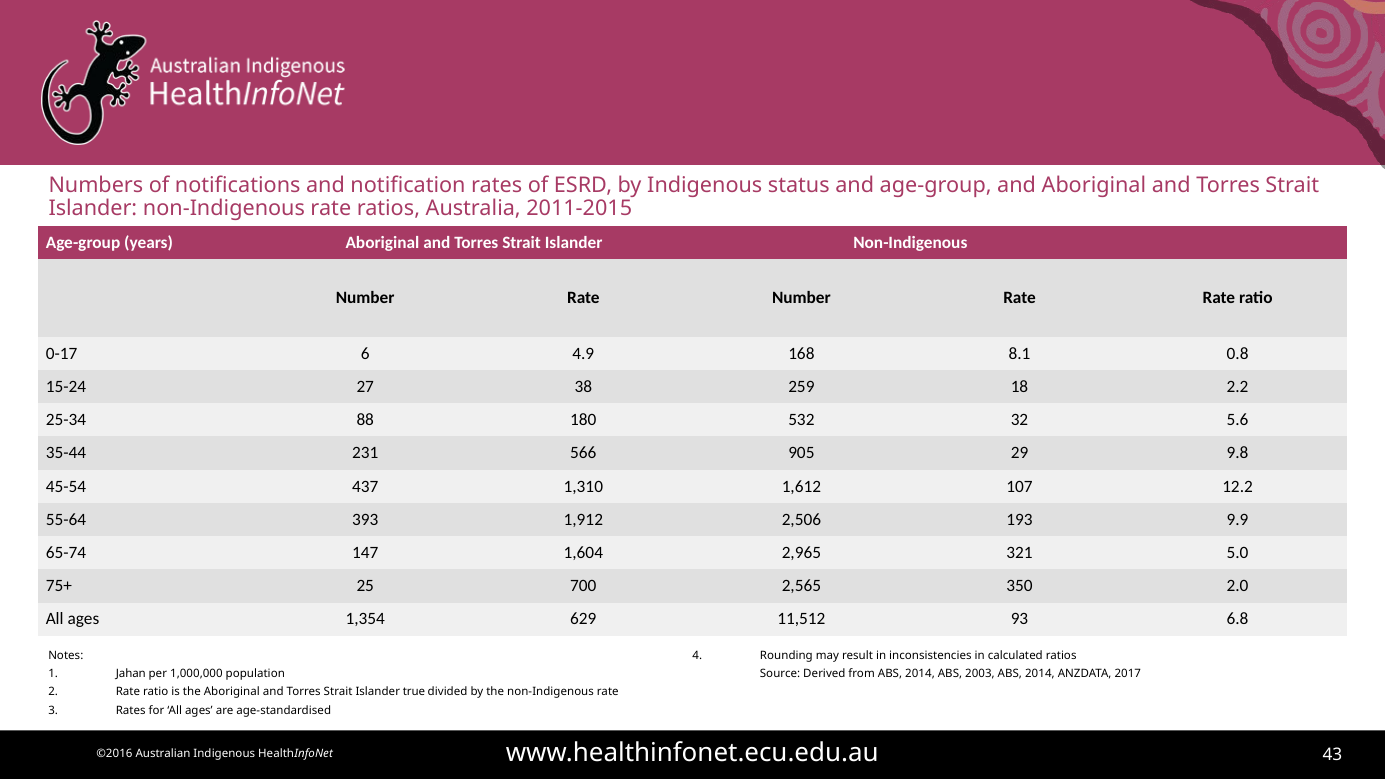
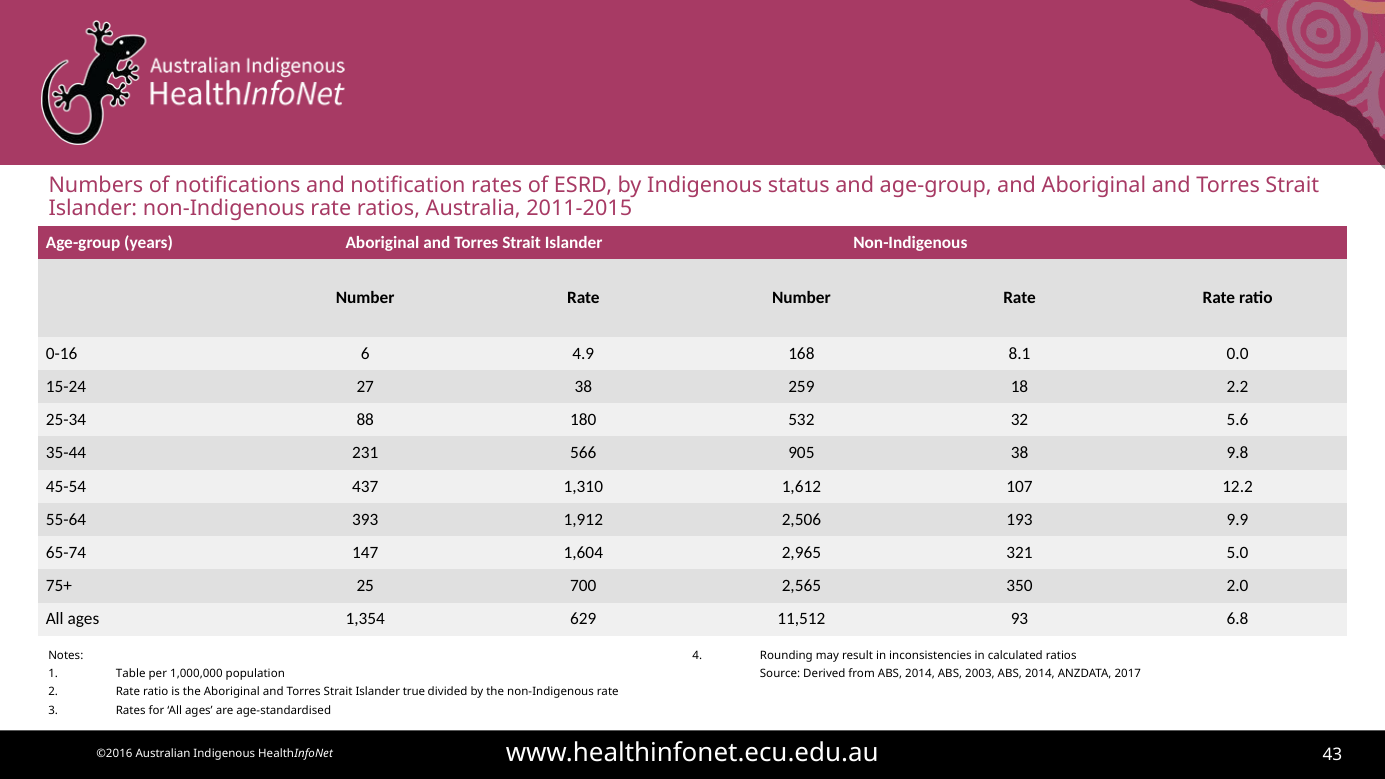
0-17: 0-17 -> 0-16
0.8: 0.8 -> 0.0
905 29: 29 -> 38
Jahan: Jahan -> Table
